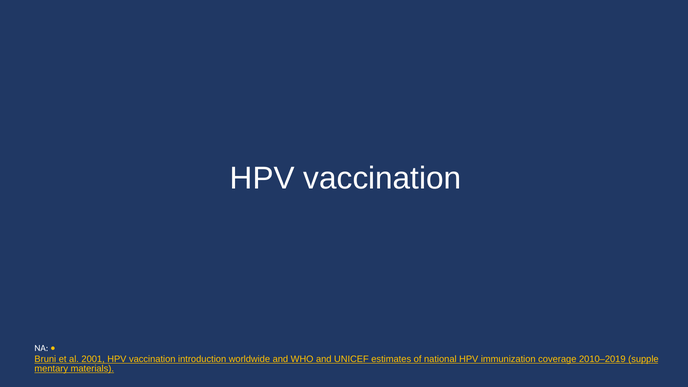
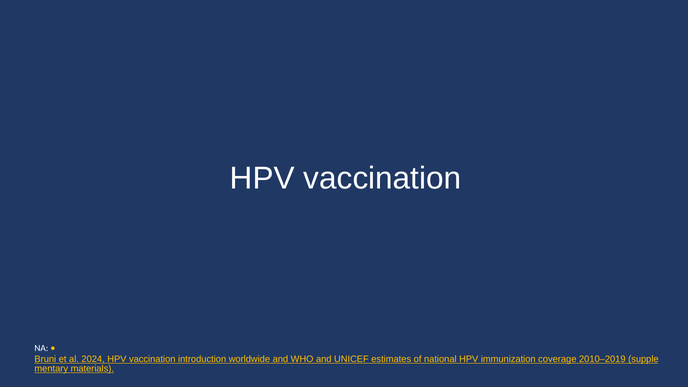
2001: 2001 -> 2024
